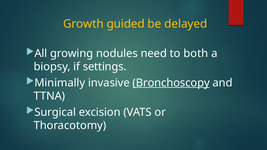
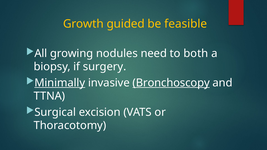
delayed: delayed -> feasible
settings: settings -> surgery
Minimally underline: none -> present
